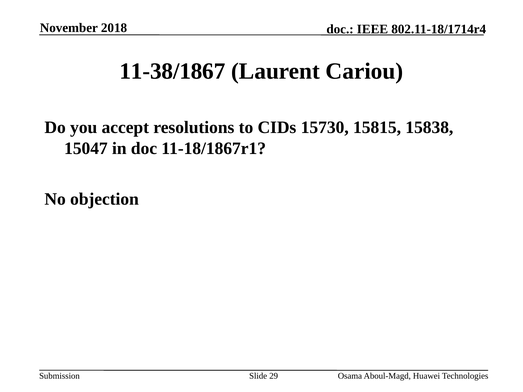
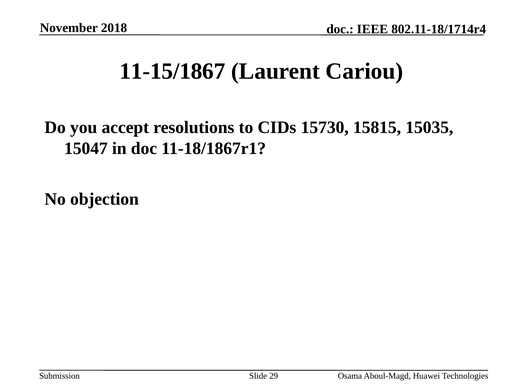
11-38/1867: 11-38/1867 -> 11-15/1867
15838: 15838 -> 15035
